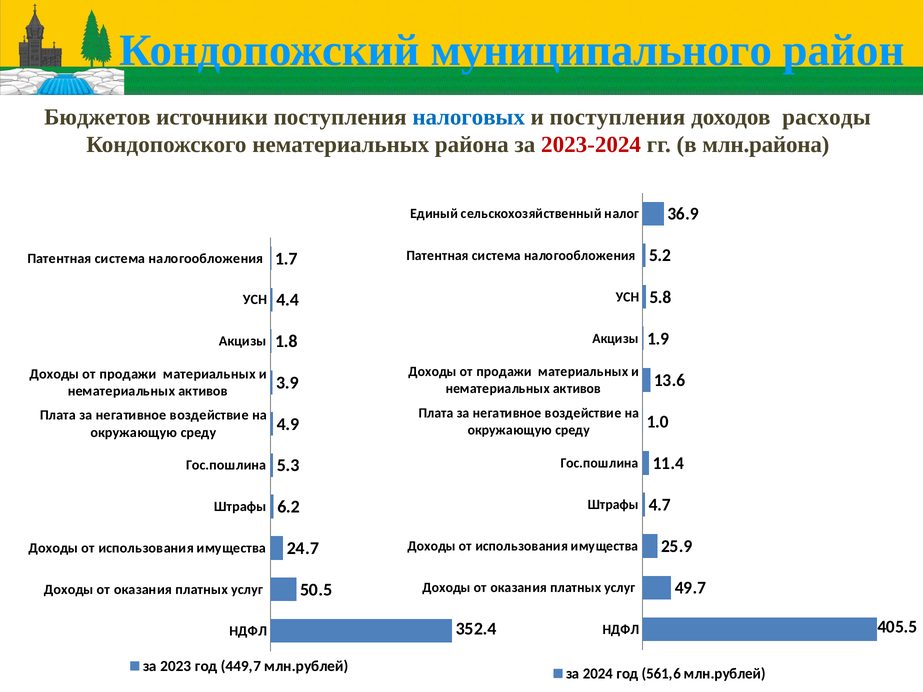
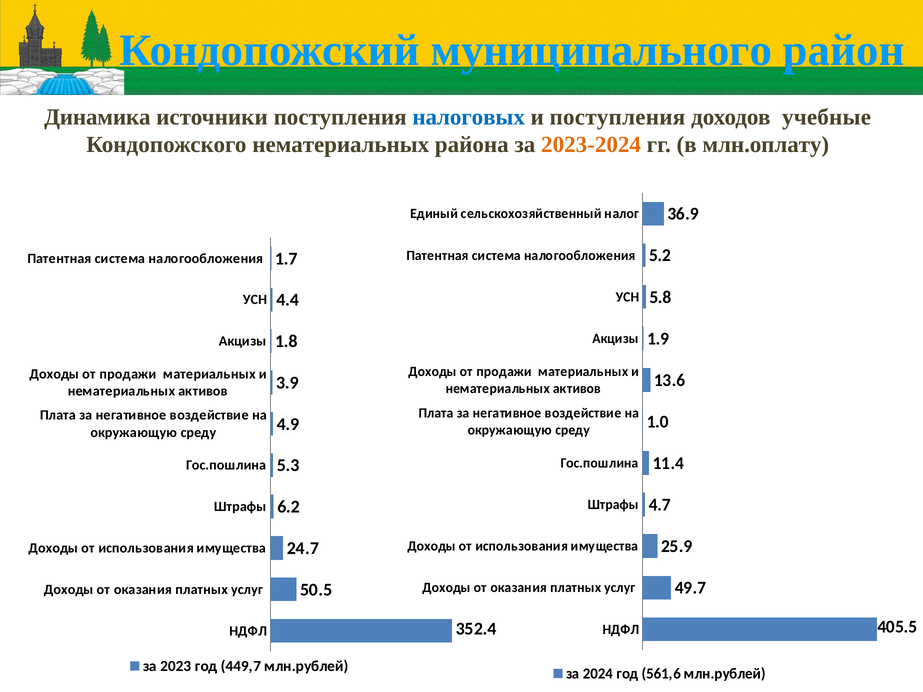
Бюджетов: Бюджетов -> Динамика
расходы: расходы -> учебные
2023-2024 colour: red -> orange
млн.района: млн.района -> млн.оплату
